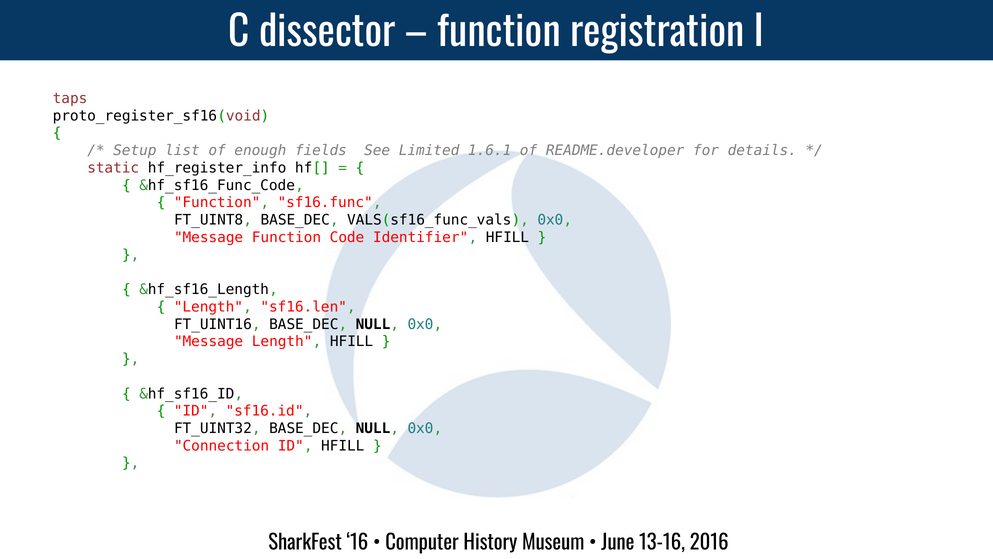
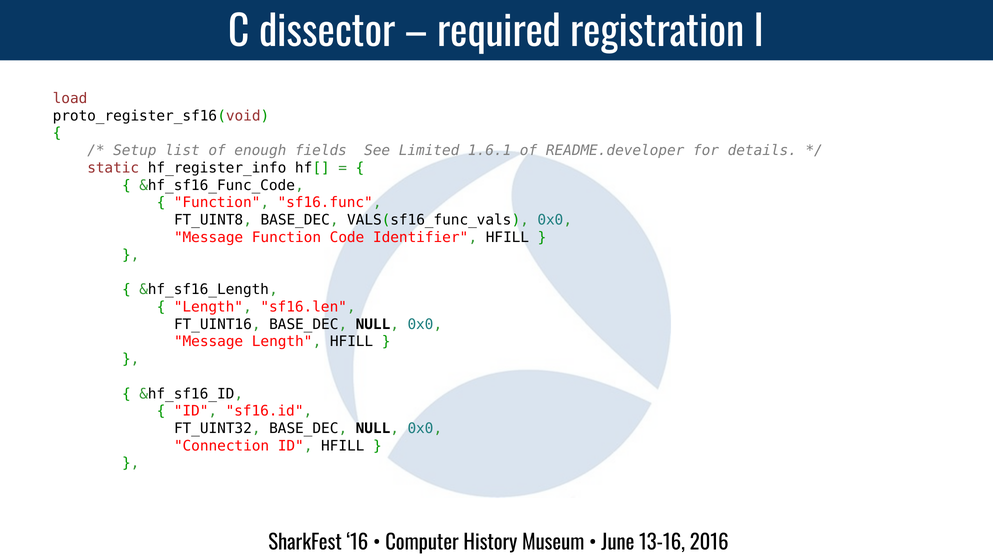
function at (499, 33): function -> required
taps: taps -> load
